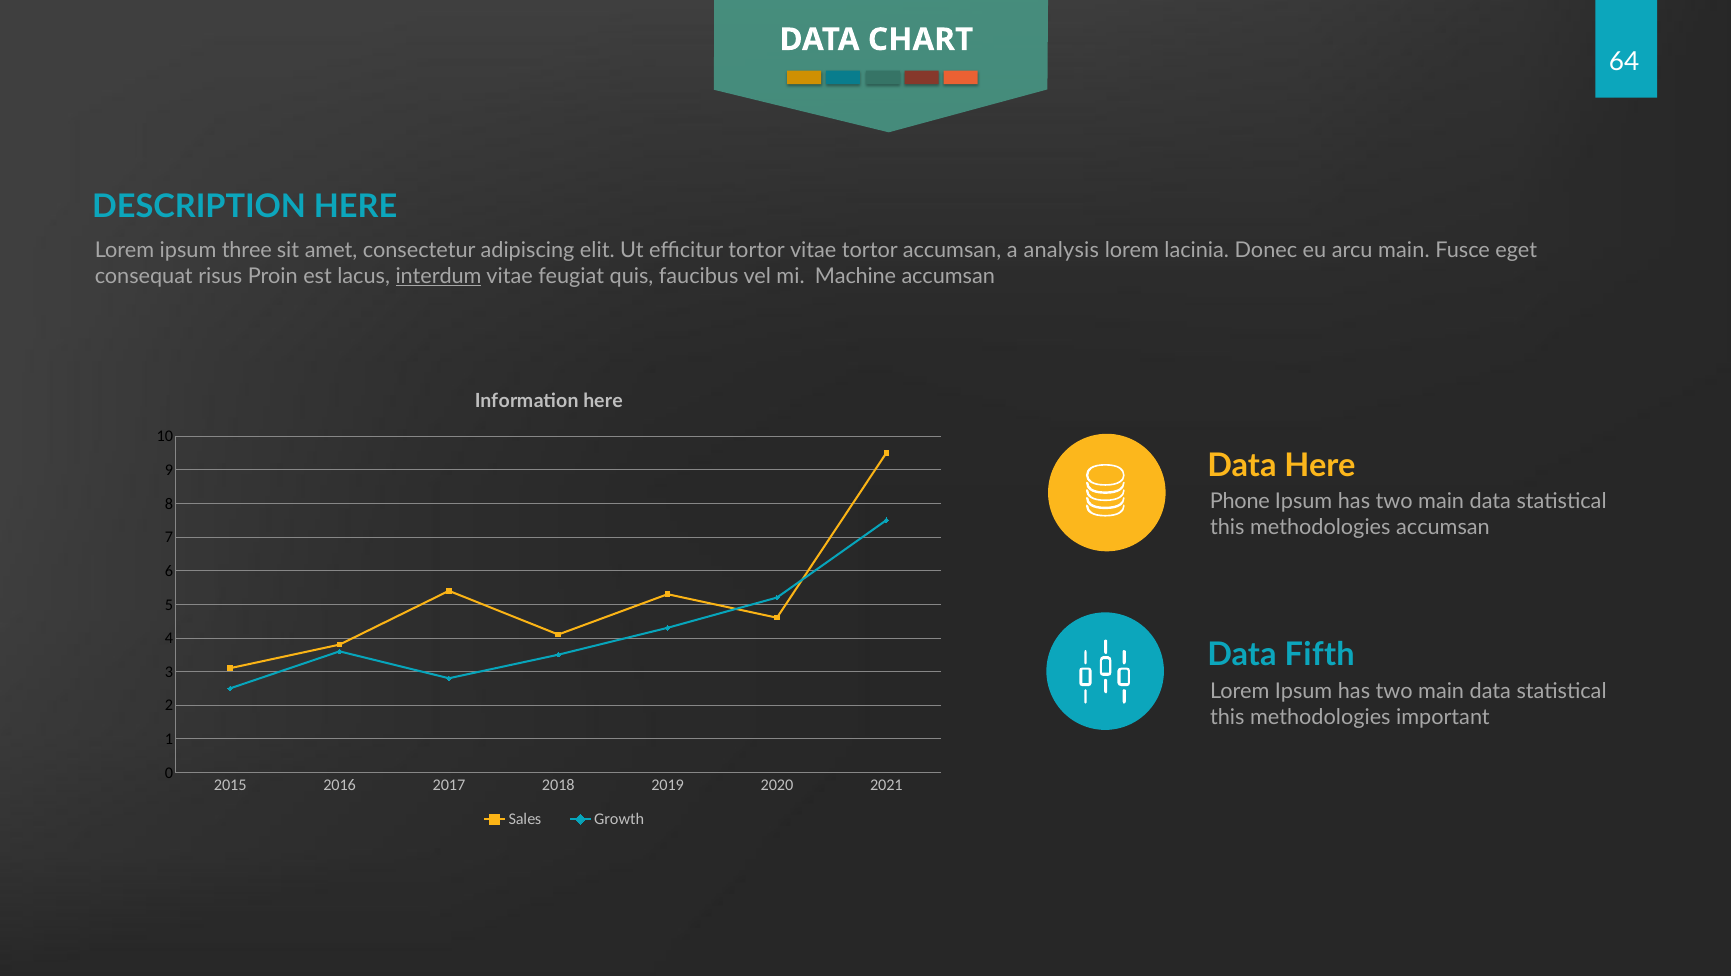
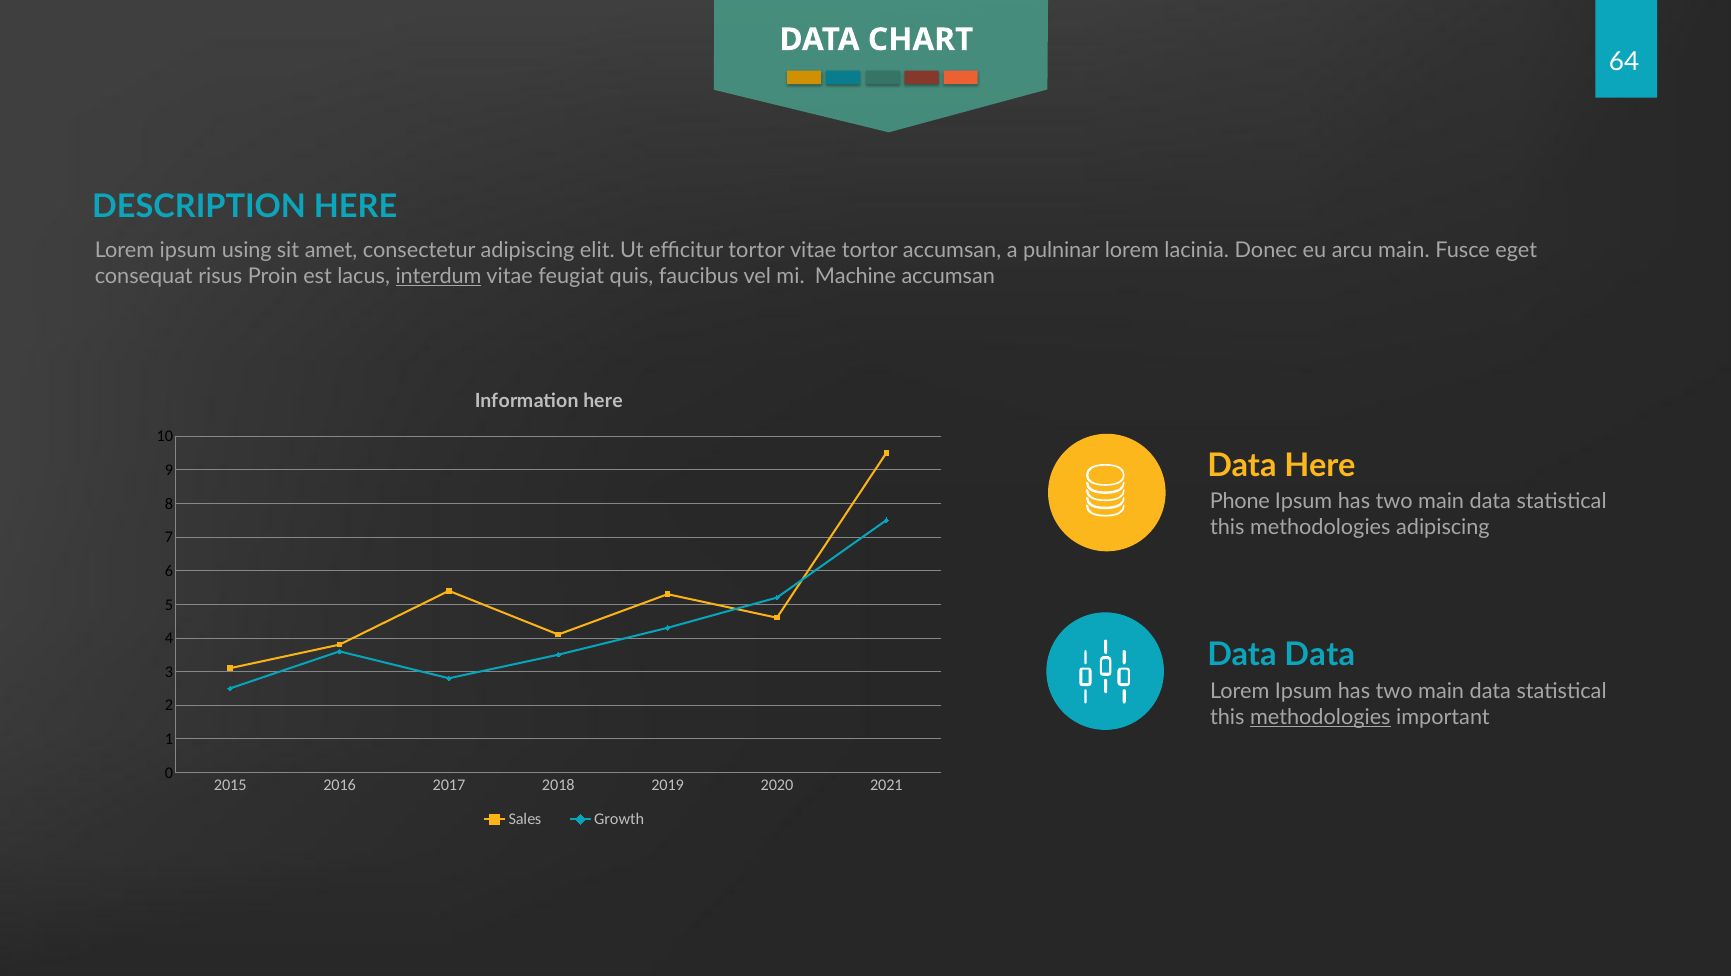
three: three -> using
analysis: analysis -> pulninar
methodologies accumsan: accumsan -> adipiscing
Data Fifth: Fifth -> Data
methodologies at (1320, 717) underline: none -> present
